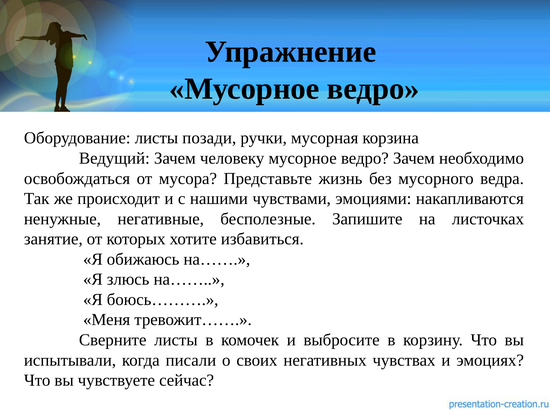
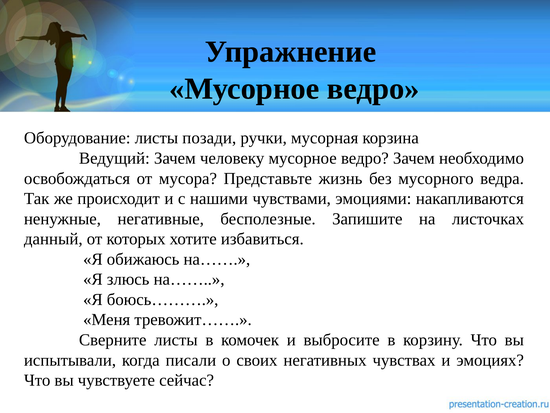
занятие: занятие -> данный
